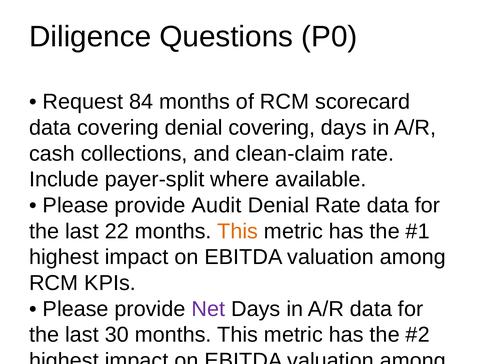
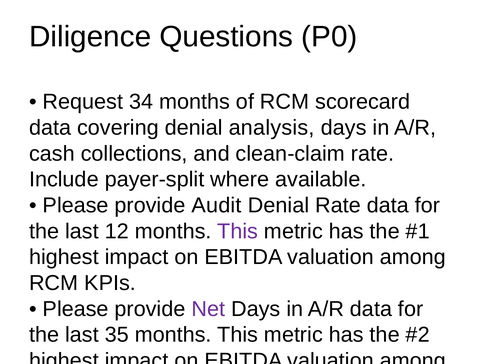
84: 84 -> 34
denial covering: covering -> analysis
22: 22 -> 12
This at (238, 232) colour: orange -> purple
30: 30 -> 35
